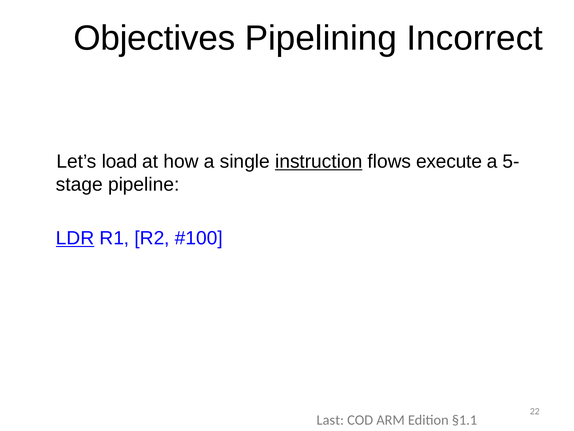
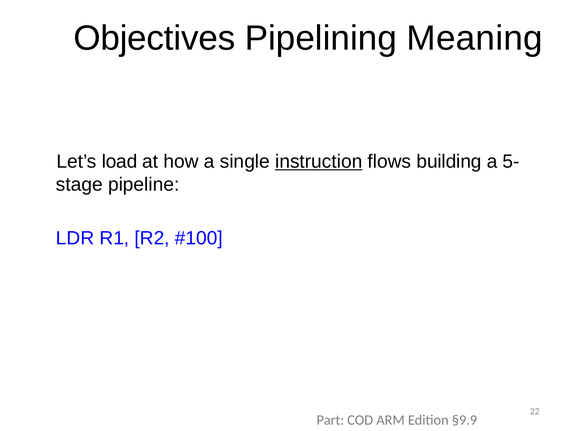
Incorrect: Incorrect -> Meaning
execute: execute -> building
LDR underline: present -> none
Last: Last -> Part
§1.1: §1.1 -> §9.9
